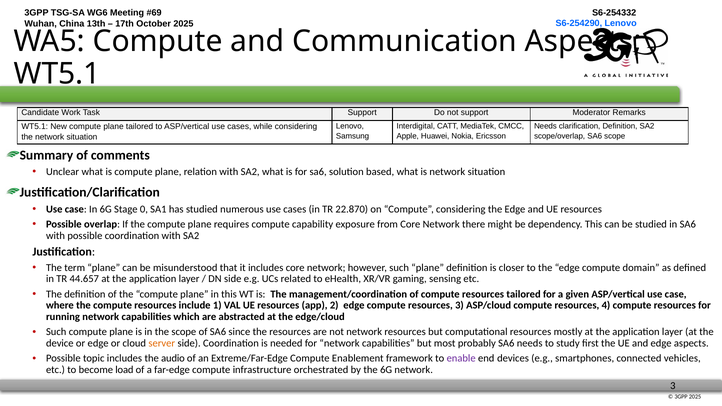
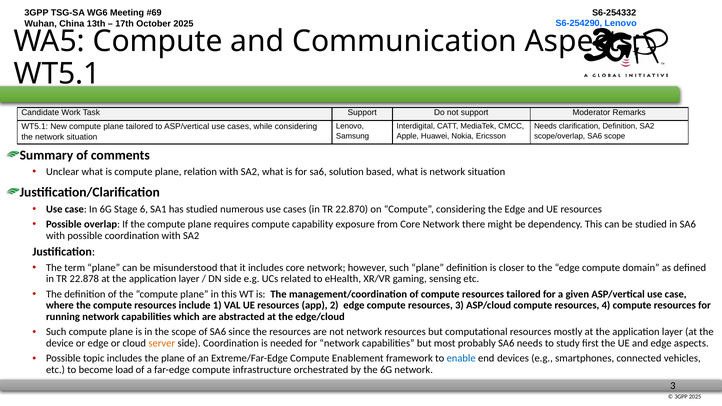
0: 0 -> 6
44.657: 44.657 -> 22.878
the audio: audio -> plane
enable colour: purple -> blue
